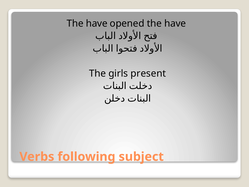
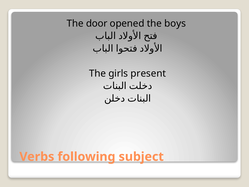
have at (97, 23): have -> door
opened the have: have -> boys
